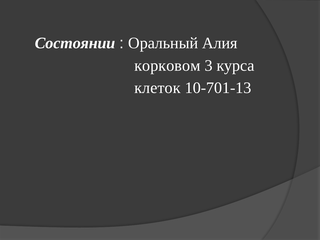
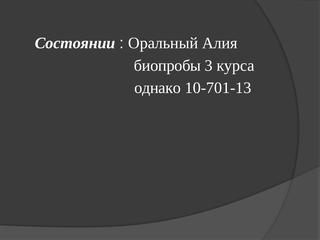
корковом: корковом -> биопробы
клеток: клеток -> однако
